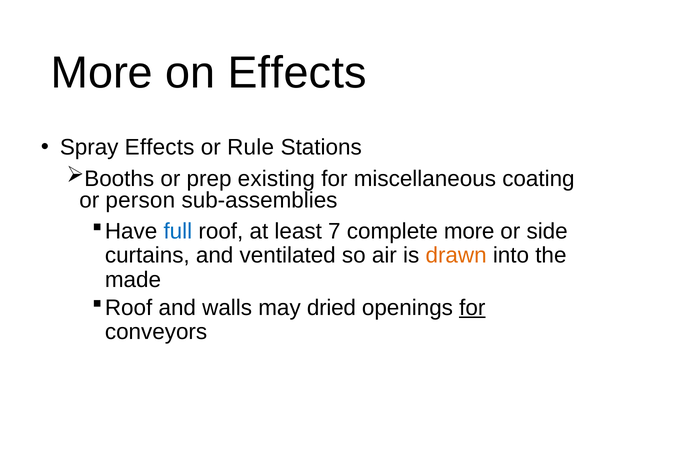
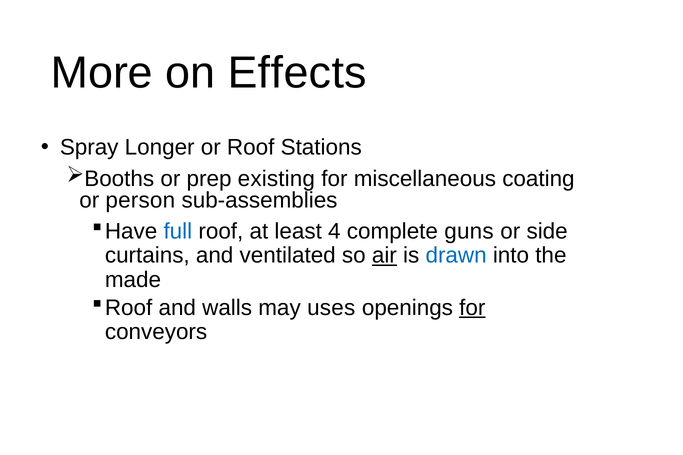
Spray Effects: Effects -> Longer
or Rule: Rule -> Roof
7: 7 -> 4
complete more: more -> guns
air underline: none -> present
drawn colour: orange -> blue
dried: dried -> uses
